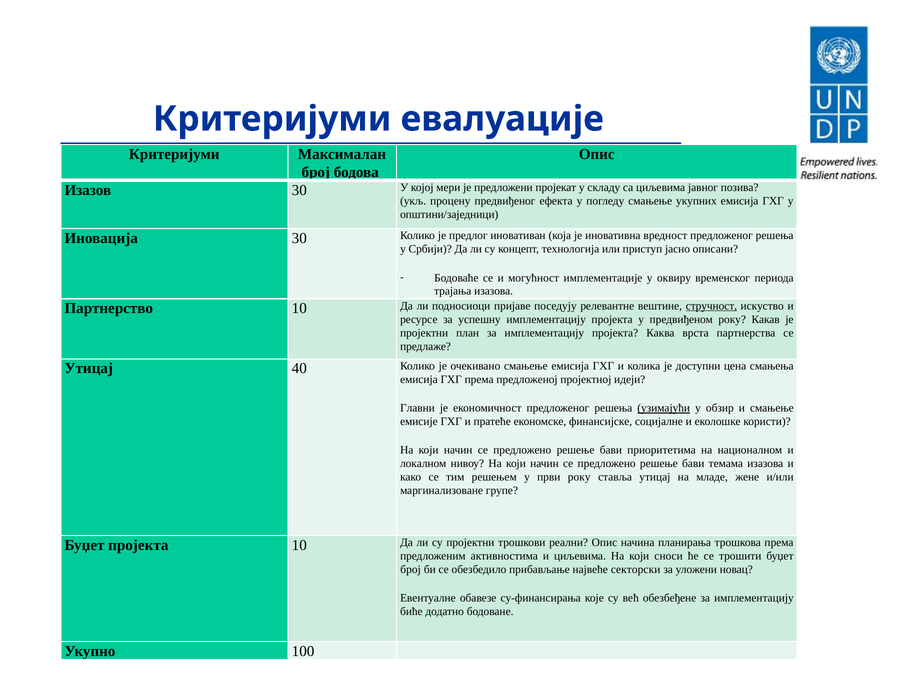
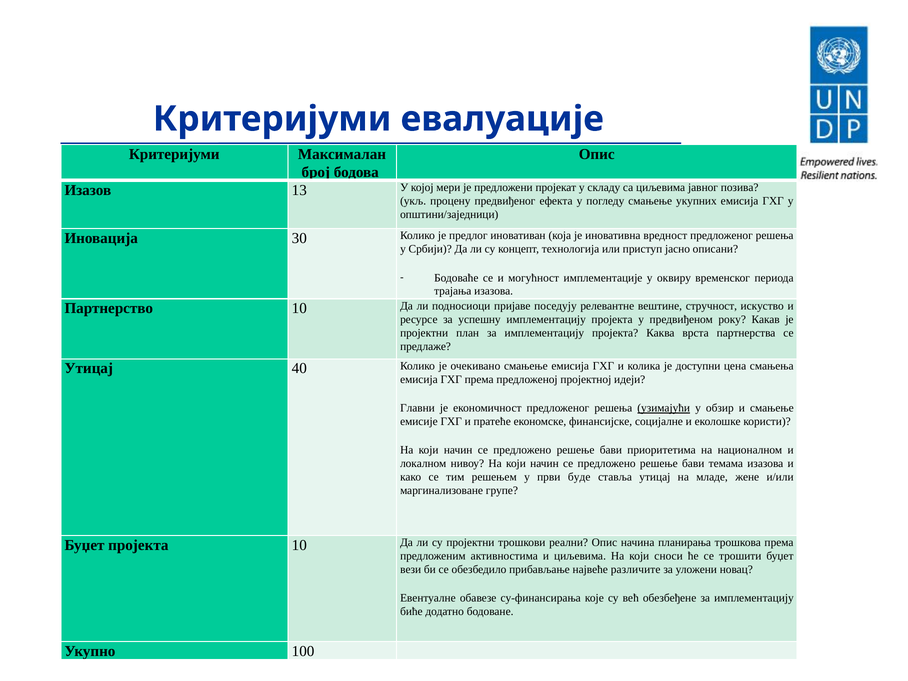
Изазов 30: 30 -> 13
стручност underline: present -> none
први року: року -> буде
број at (411, 570): број -> вези
секторски: секторски -> различите
